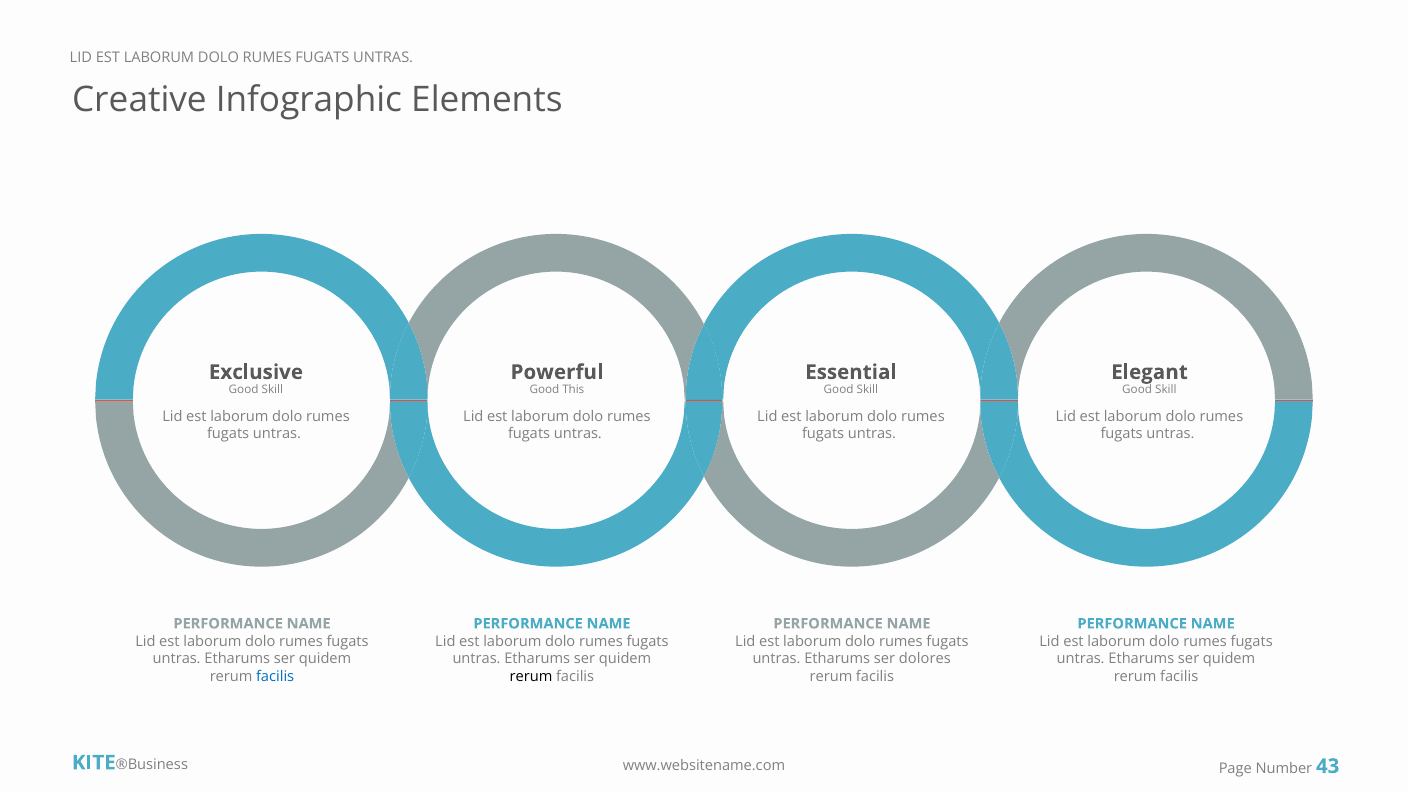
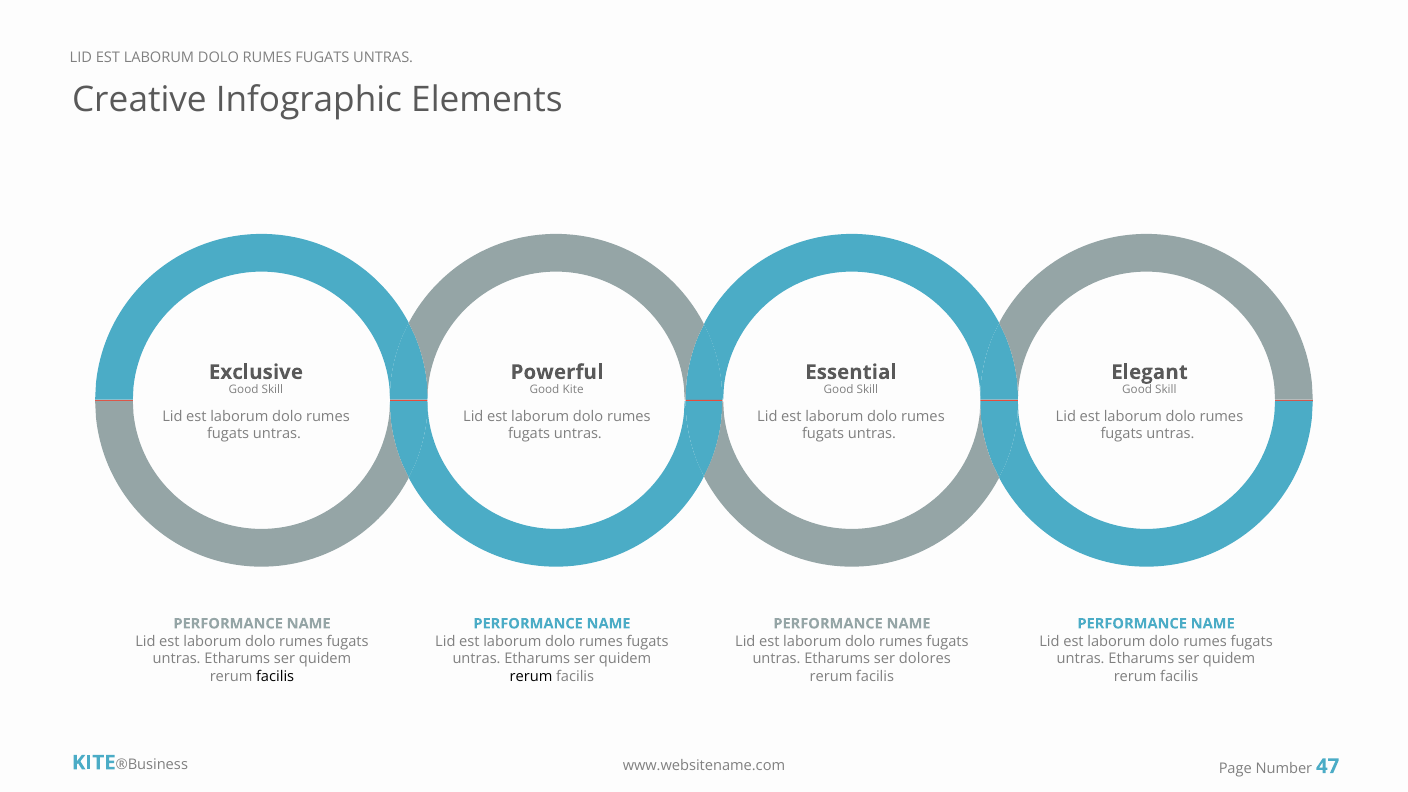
Good This: This -> Kite
facilis at (275, 677) colour: blue -> black
43: 43 -> 47
